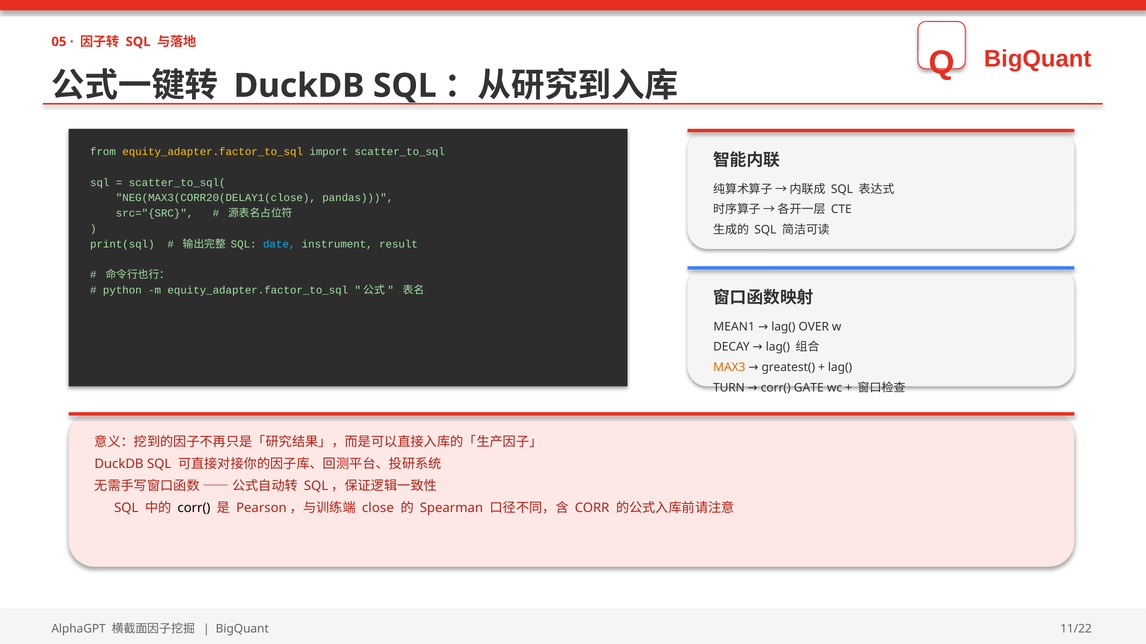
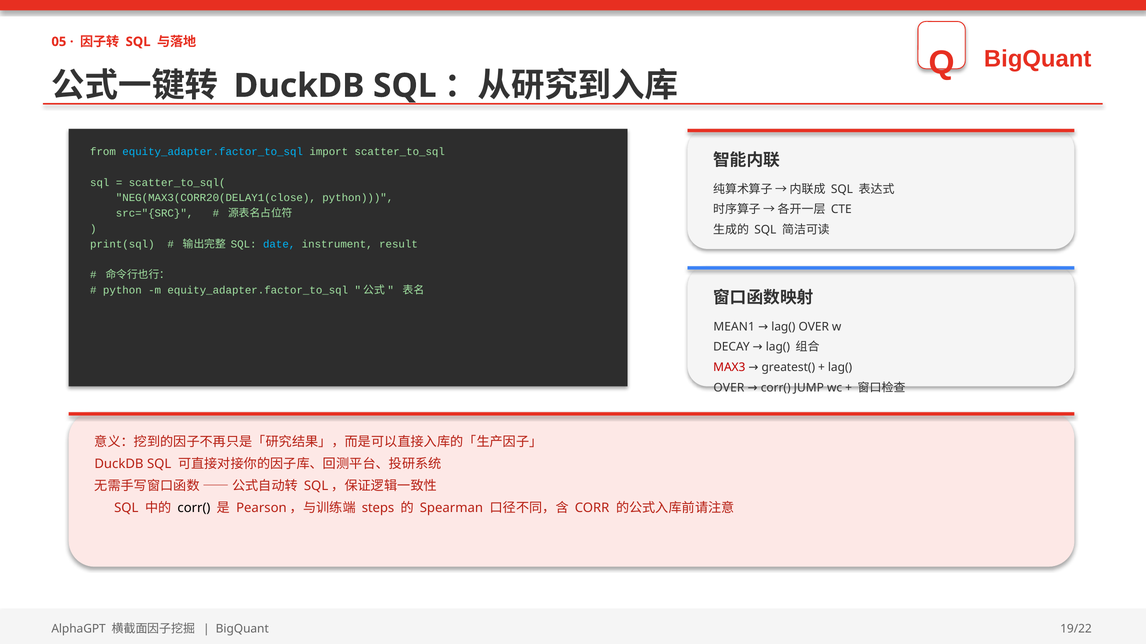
equity_adapter.factor_to_sql at (213, 152) colour: yellow -> light blue
NEG(MAX3(CORR20(DELAY1(close pandas: pandas -> python
MAX3 colour: orange -> red
TURN at (729, 388): TURN -> OVER
GATE: GATE -> JUMP
close: close -> steps
11/22: 11/22 -> 19/22
